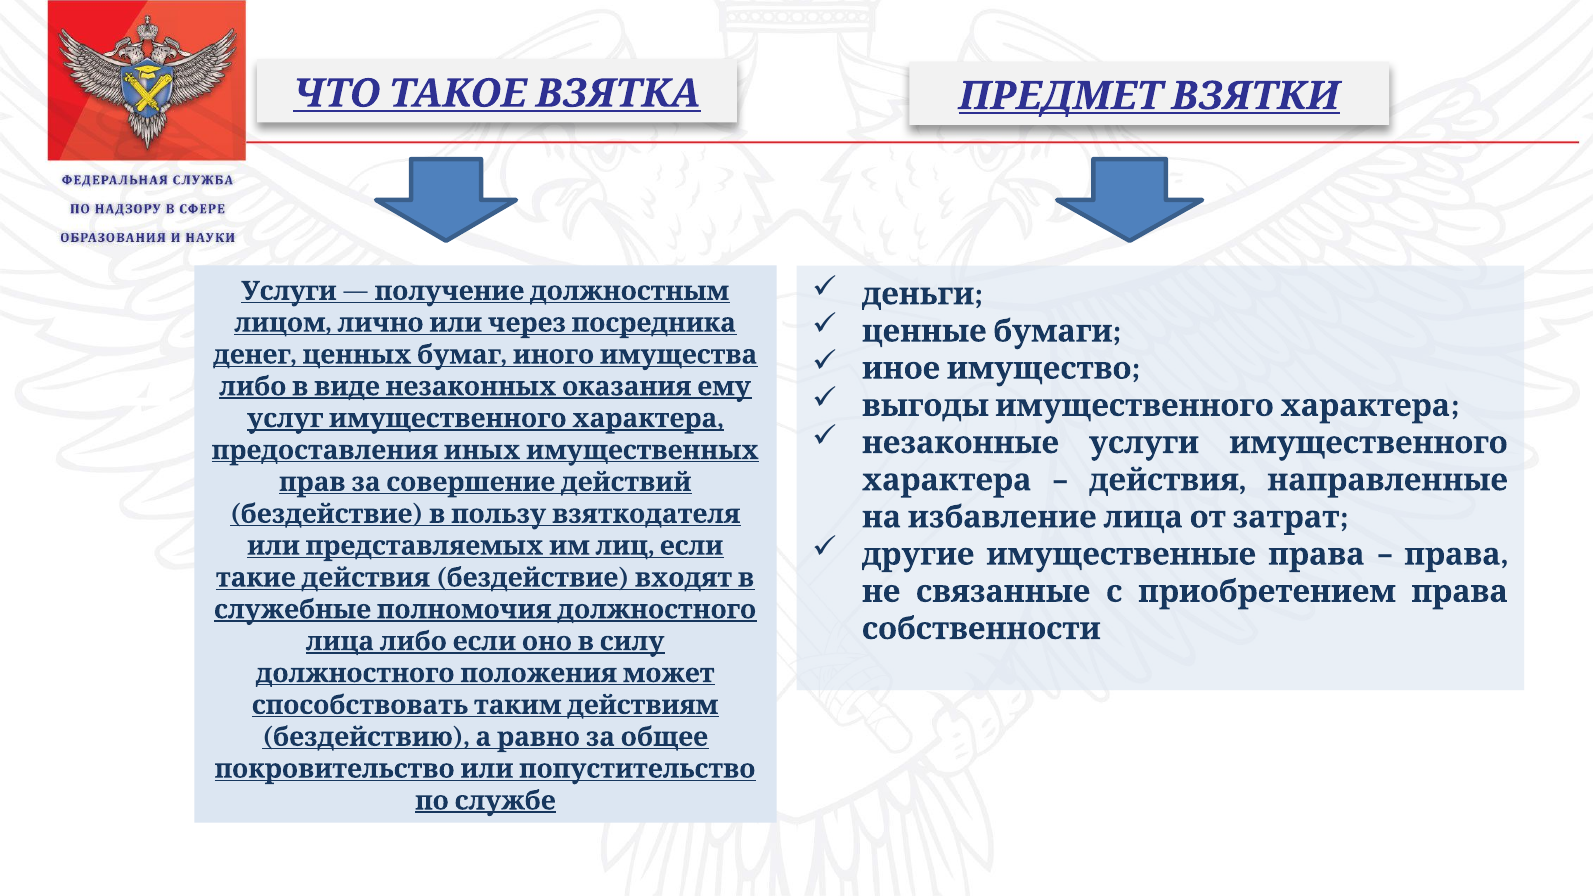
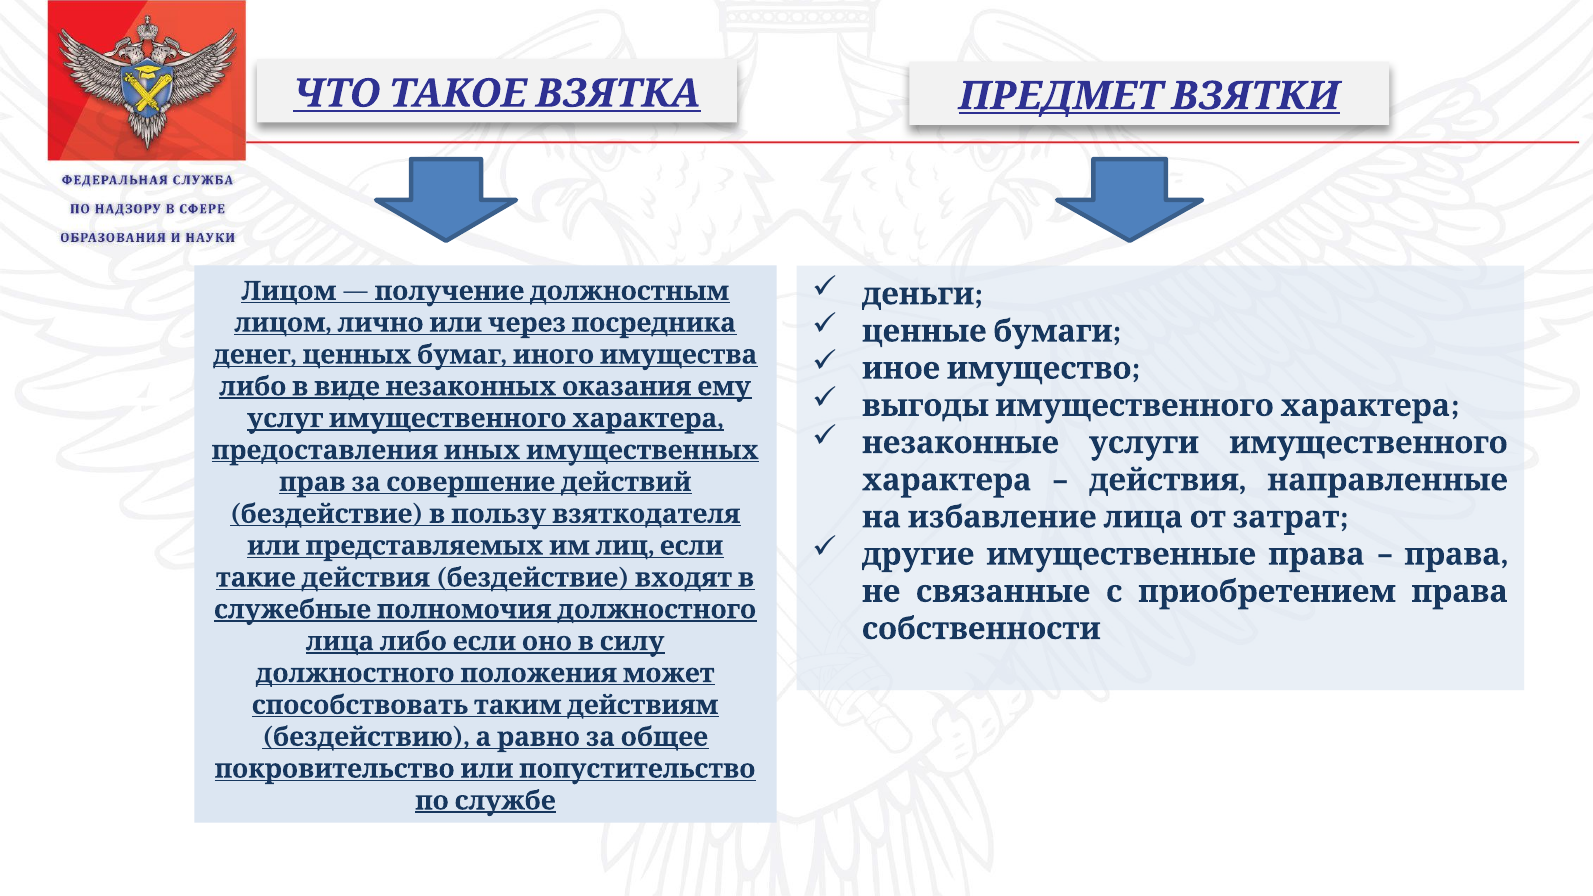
Услуги at (289, 291): Услуги -> Лицом
